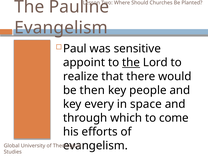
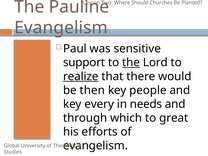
appoint: appoint -> support
realize underline: none -> present
space: space -> needs
come: come -> great
